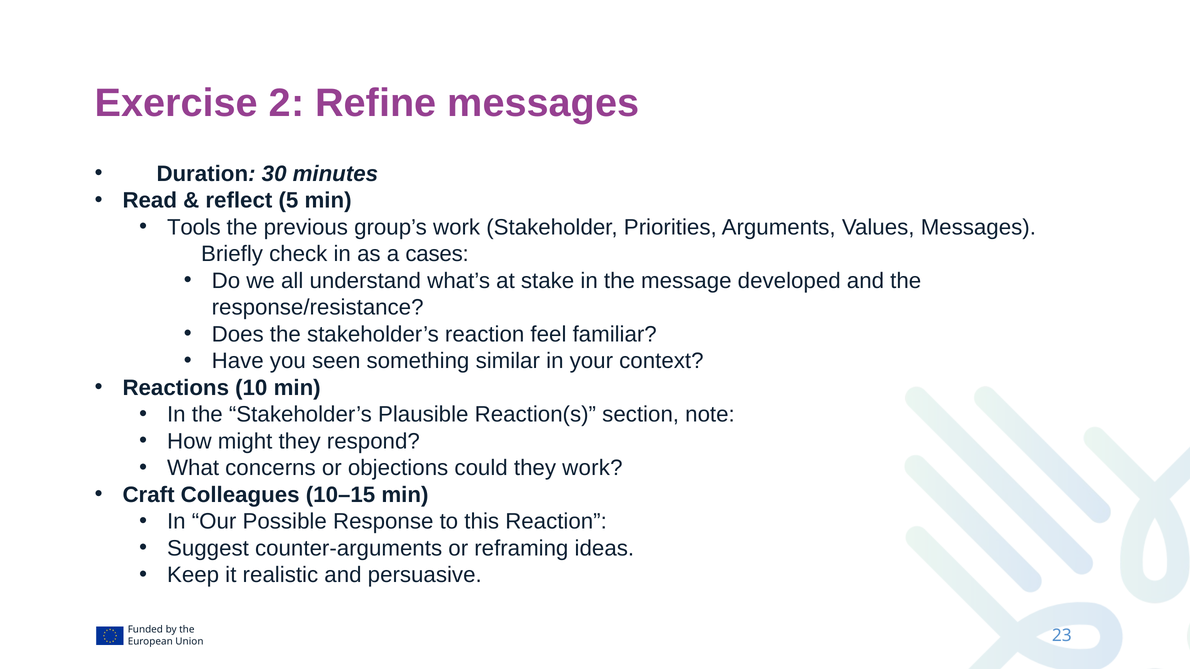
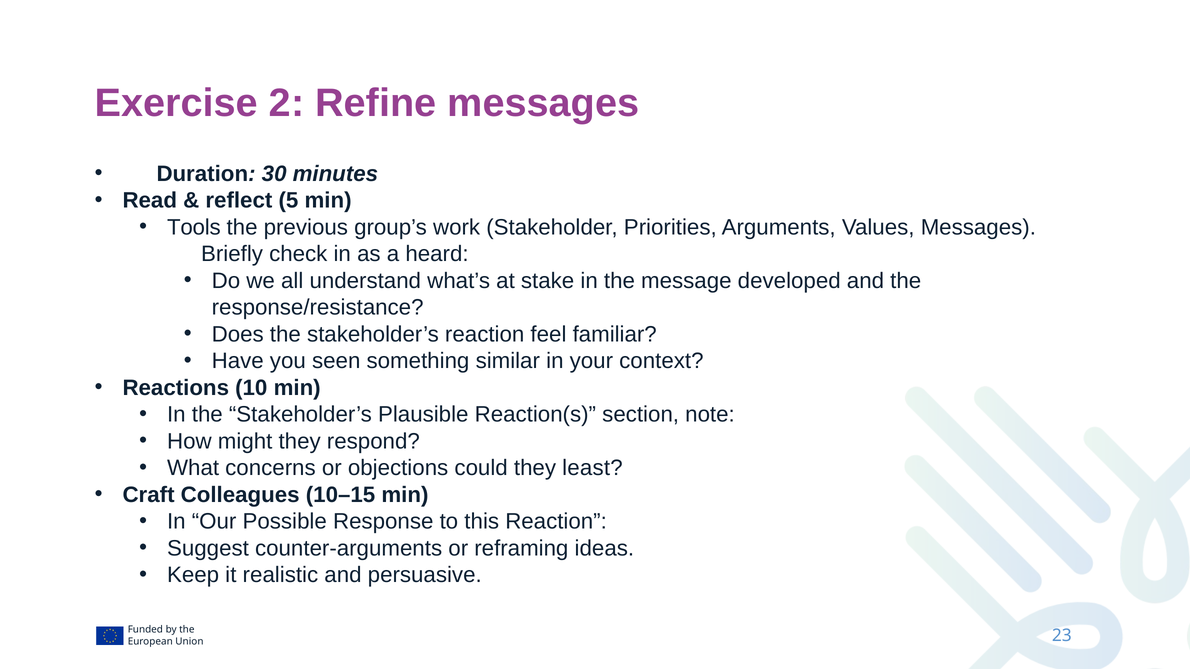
cases: cases -> heard
they work: work -> least
